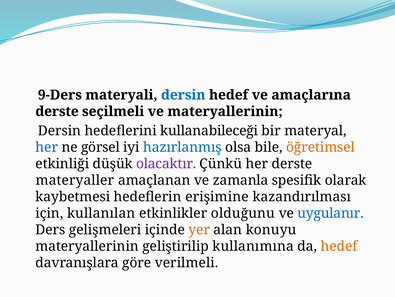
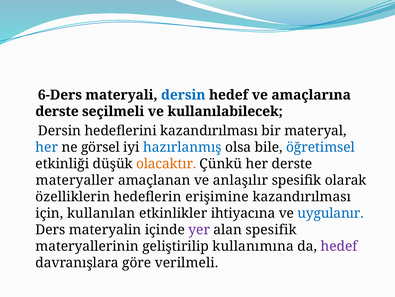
9-Ders: 9-Ders -> 6-Ders
ve materyallerinin: materyallerinin -> kullanılabilecek
hedeflerini kullanabileceği: kullanabileceği -> kazandırılması
öğretimsel colour: orange -> blue
olacaktır colour: purple -> orange
zamanla: zamanla -> anlaşılır
kaybetmesi: kaybetmesi -> özelliklerin
olduğunu: olduğunu -> ihtiyacına
gelişmeleri: gelişmeleri -> materyalin
yer colour: orange -> purple
alan konuyu: konuyu -> spesifik
hedef at (339, 246) colour: orange -> purple
